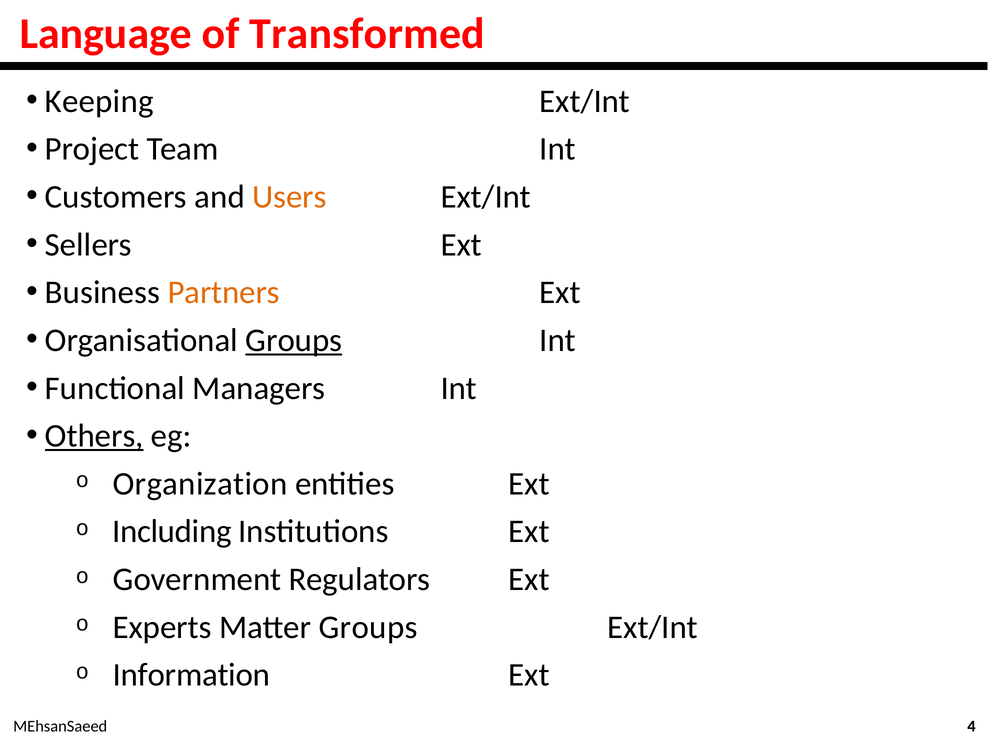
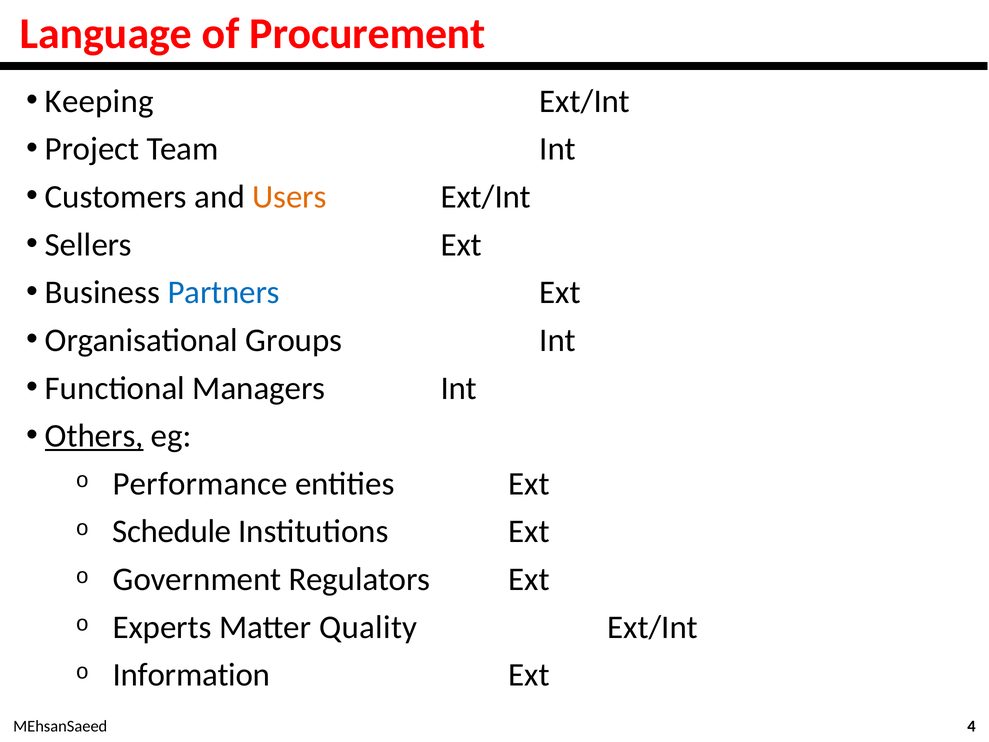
Transformed: Transformed -> Procurement
Partners colour: orange -> blue
Groups at (294, 340) underline: present -> none
Organization: Organization -> Performance
Including: Including -> Schedule
Matter Groups: Groups -> Quality
